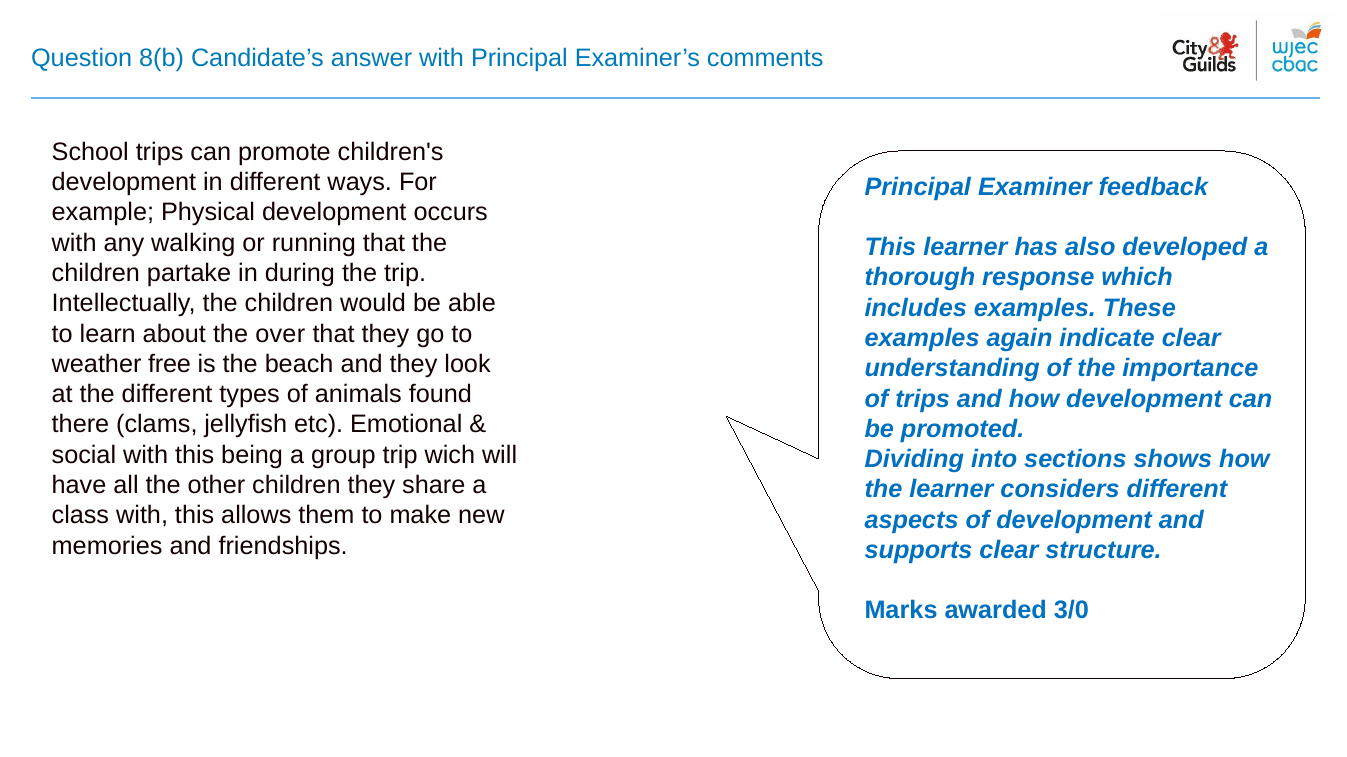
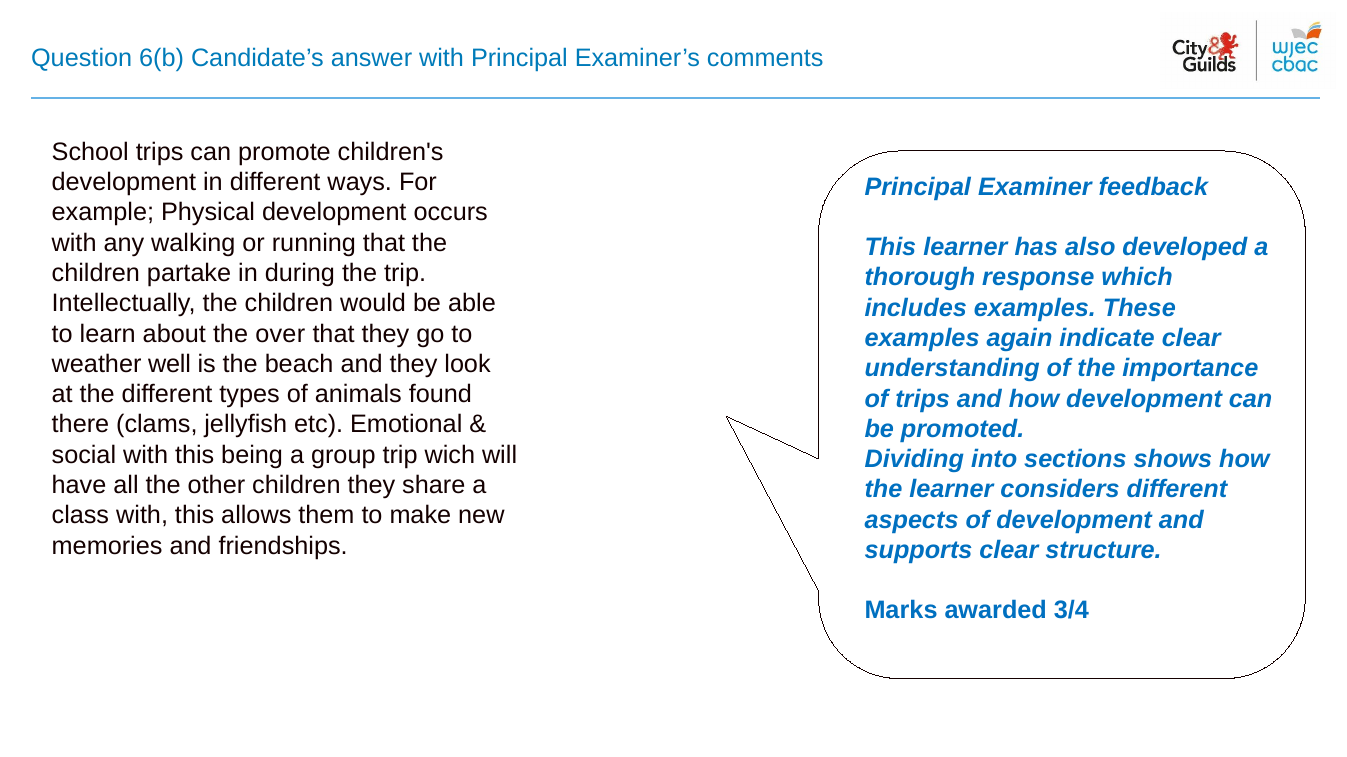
8(b: 8(b -> 6(b
free: free -> well
3/0: 3/0 -> 3/4
